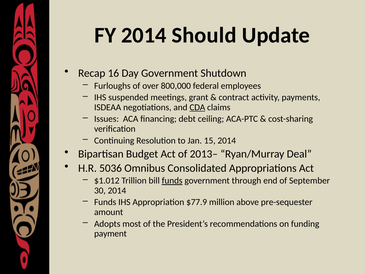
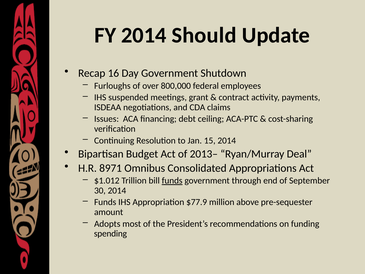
CDA underline: present -> none
5036: 5036 -> 8971
payment: payment -> spending
